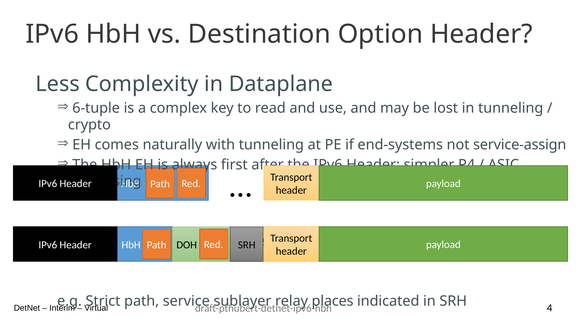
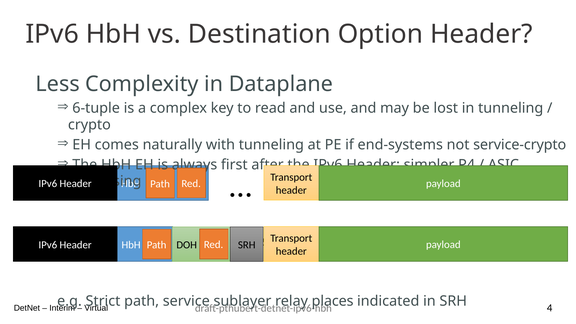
service-assign: service-assign -> service-crypto
